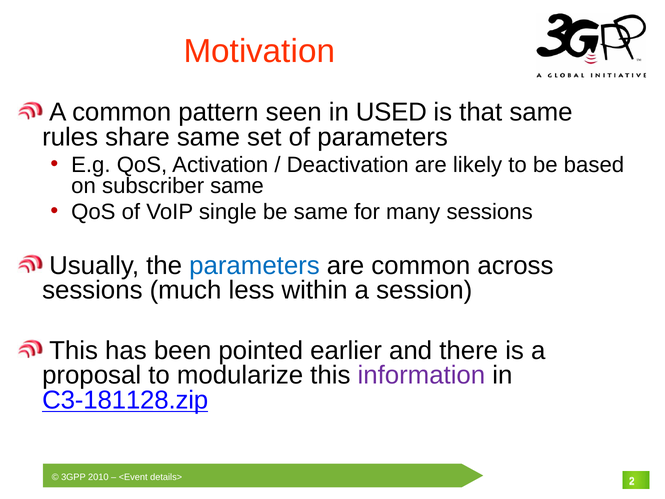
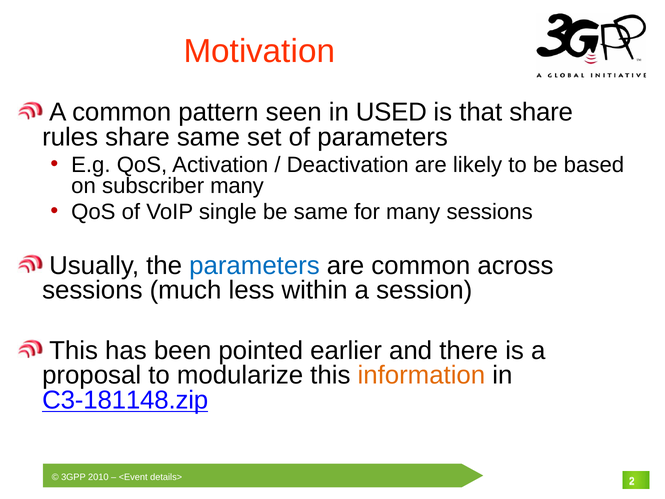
that same: same -> share
subscriber same: same -> many
information colour: purple -> orange
C3-181128.zip: C3-181128.zip -> C3-181148.zip
